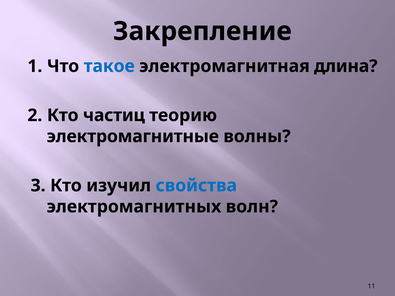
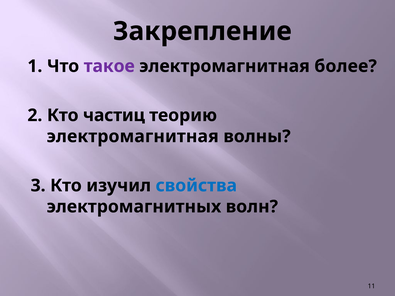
такое colour: blue -> purple
длина: длина -> более
электромагнитные at (133, 136): электромагнитные -> электромагнитная
